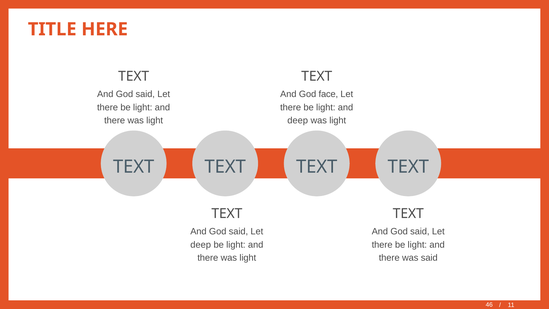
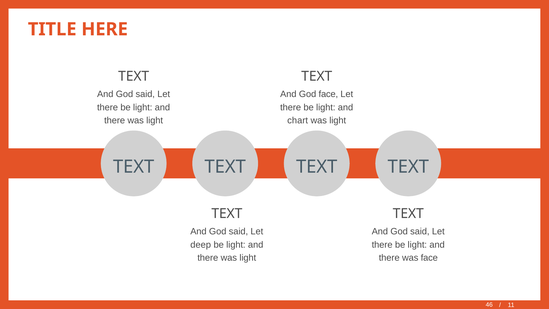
deep at (298, 121): deep -> chart
was said: said -> face
